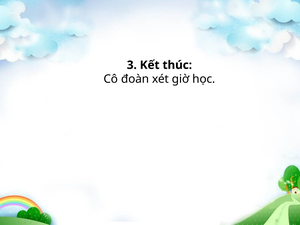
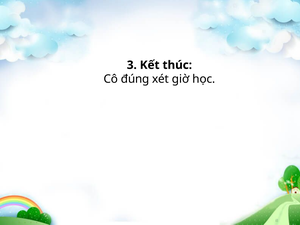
đoàn: đoàn -> đúng
